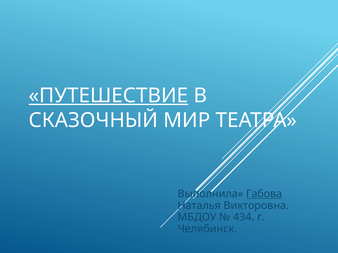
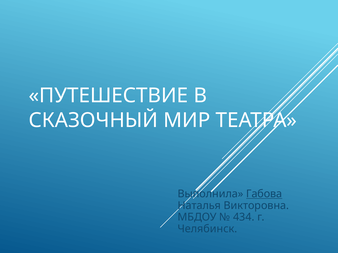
ПУТЕШЕСТВИЕ underline: present -> none
